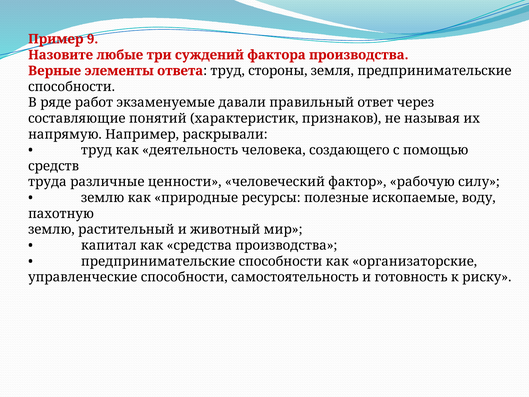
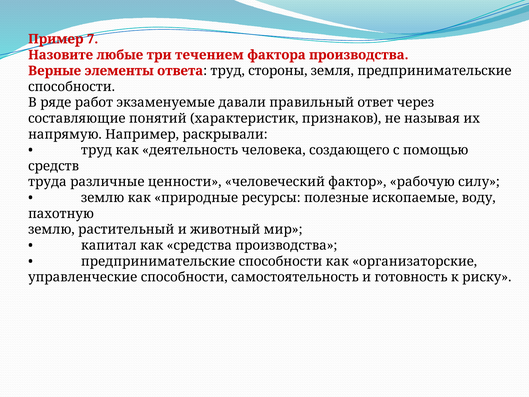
9: 9 -> 7
суждений: суждений -> течением
